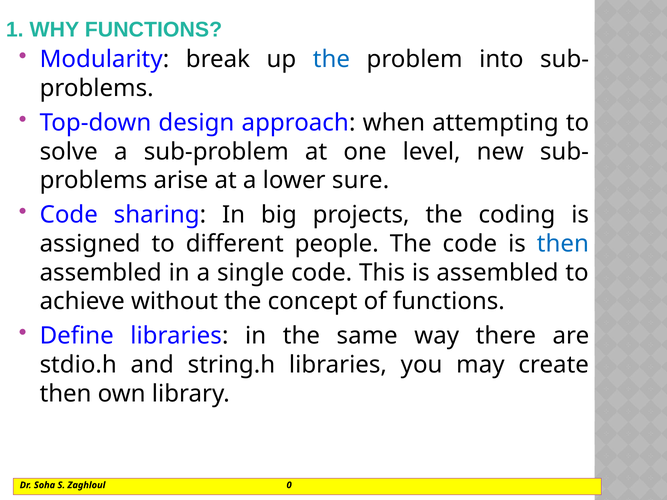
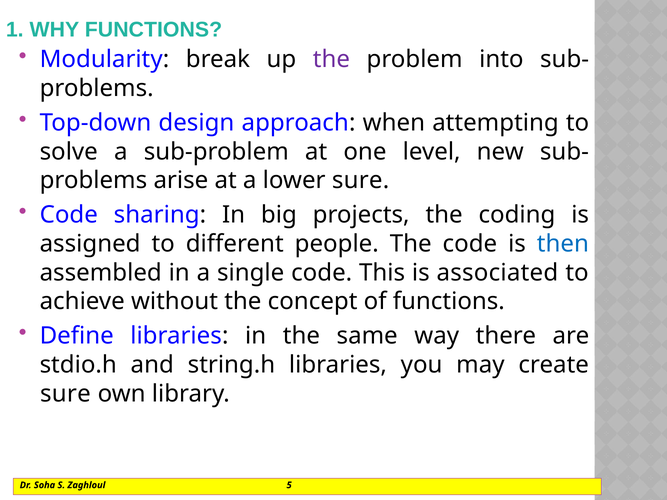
the at (331, 59) colour: blue -> purple
is assembled: assembled -> associated
then at (66, 394): then -> sure
0: 0 -> 5
